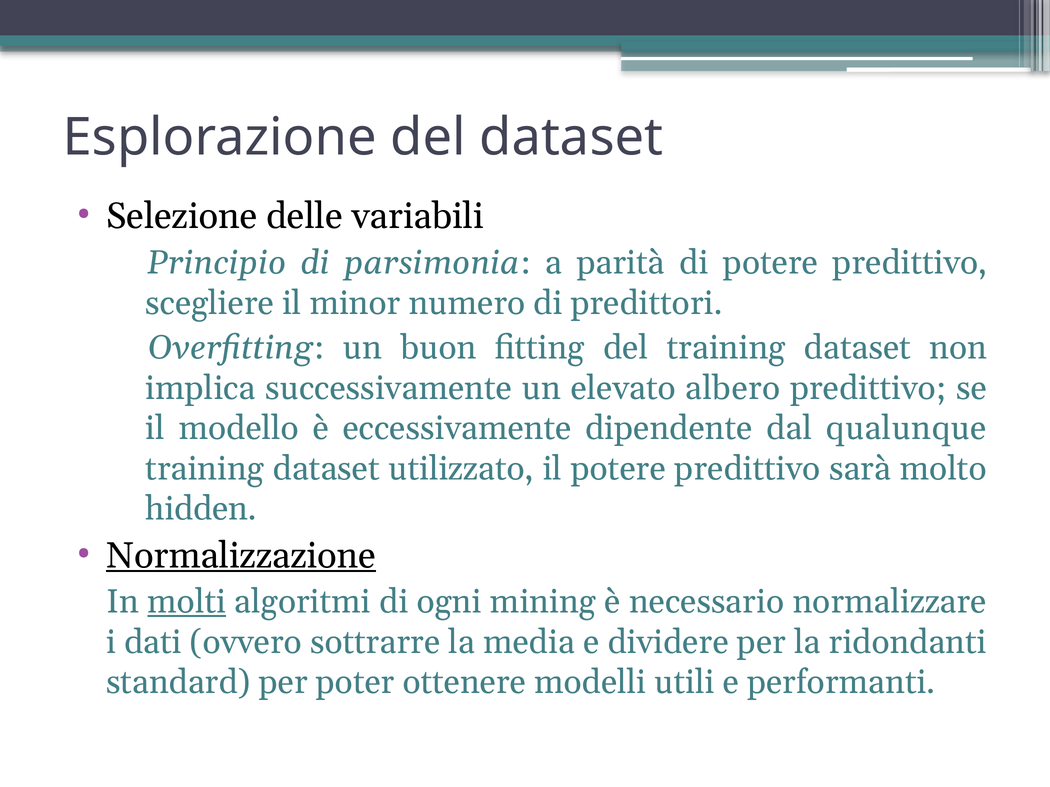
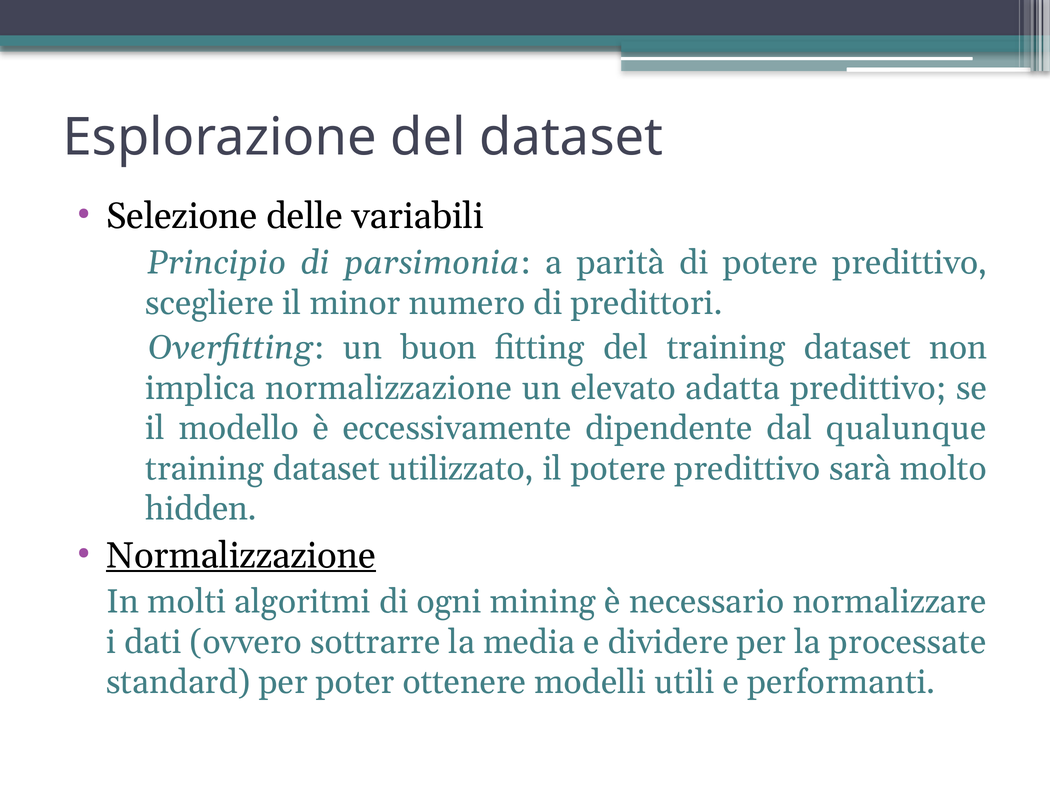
implica successivamente: successivamente -> normalizzazione
albero: albero -> adatta
molti underline: present -> none
ridondanti: ridondanti -> processate
